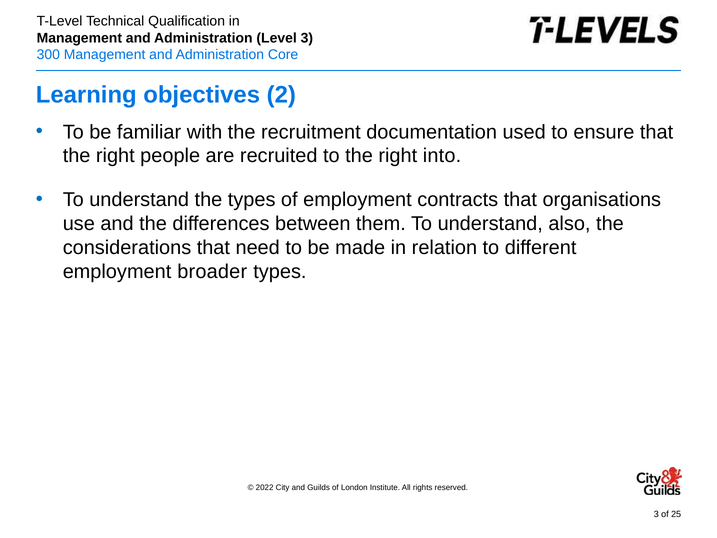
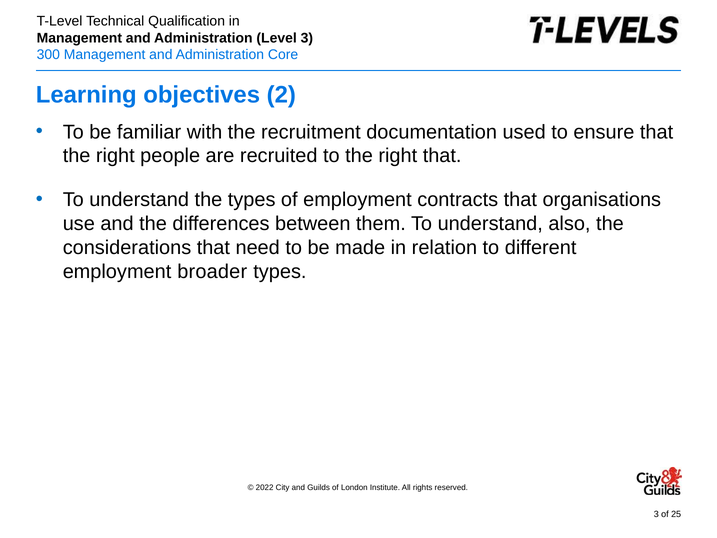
right into: into -> that
